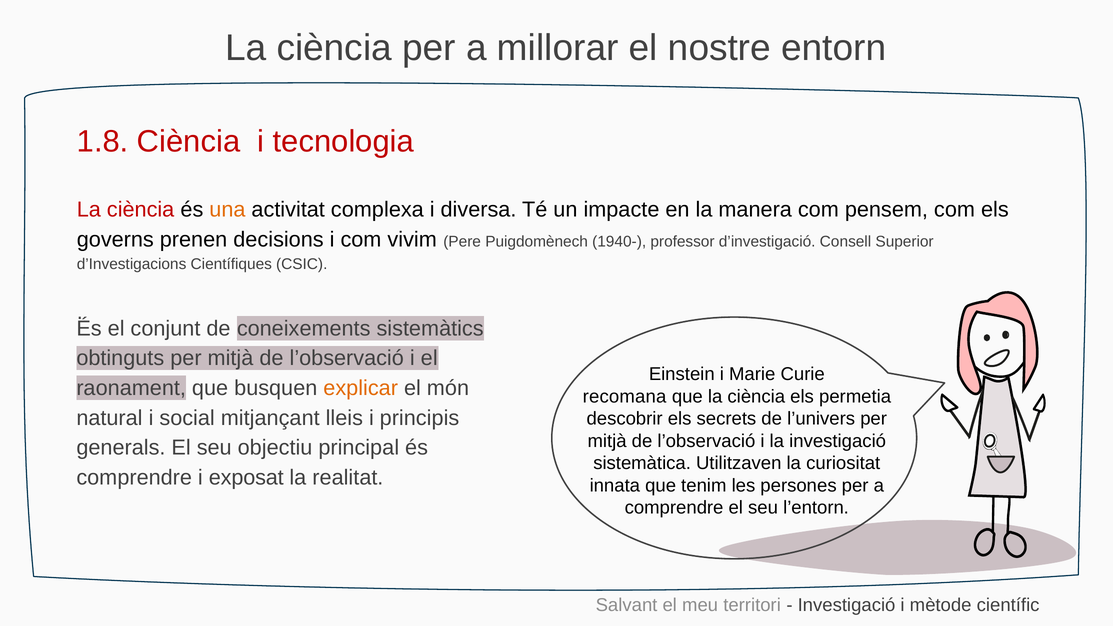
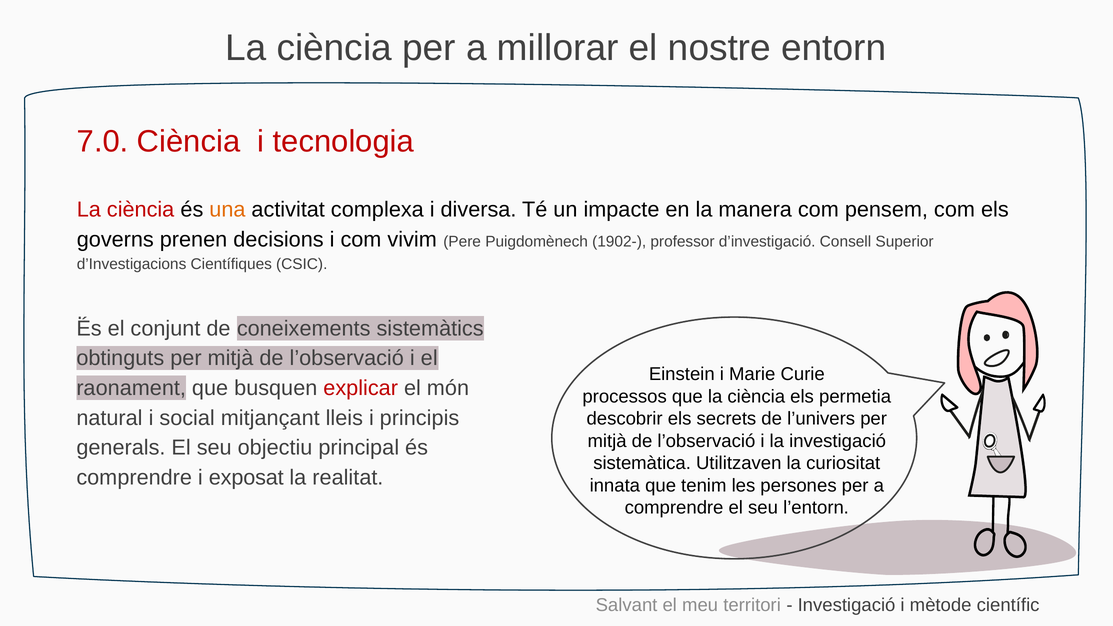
1.8: 1.8 -> 7.0
1940-: 1940- -> 1902-
explicar colour: orange -> red
recomana: recomana -> processos
